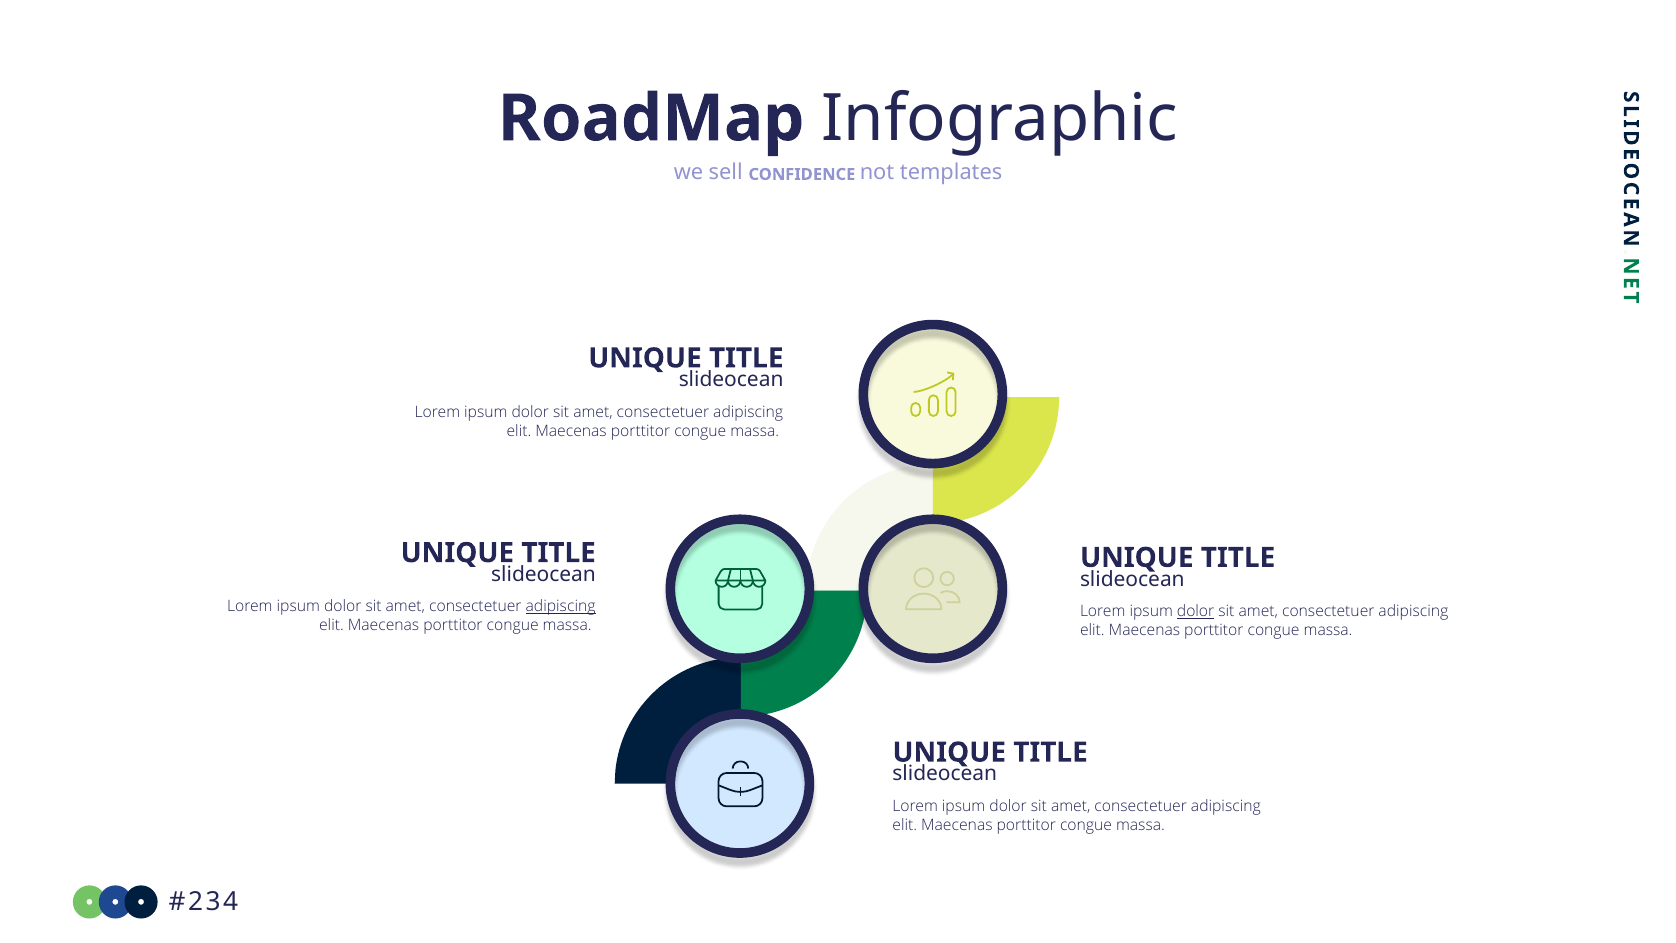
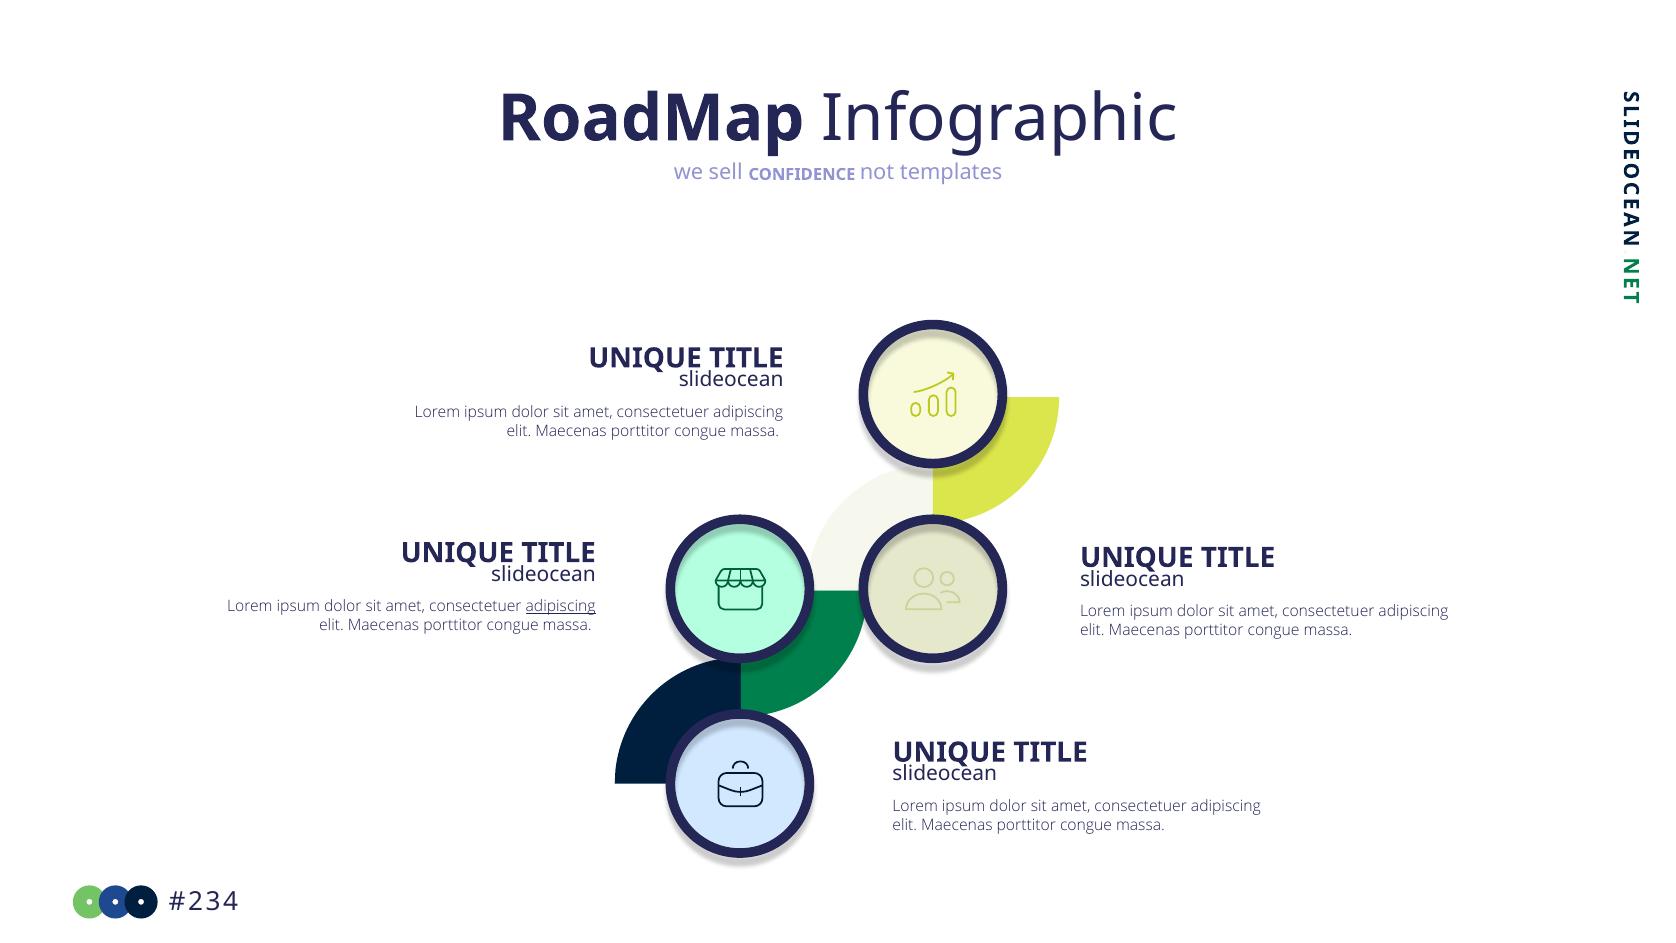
dolor at (1196, 611) underline: present -> none
